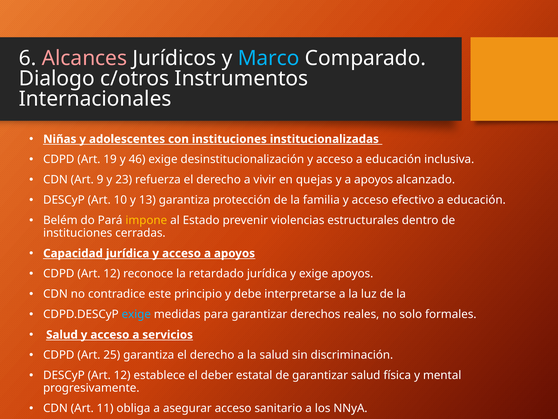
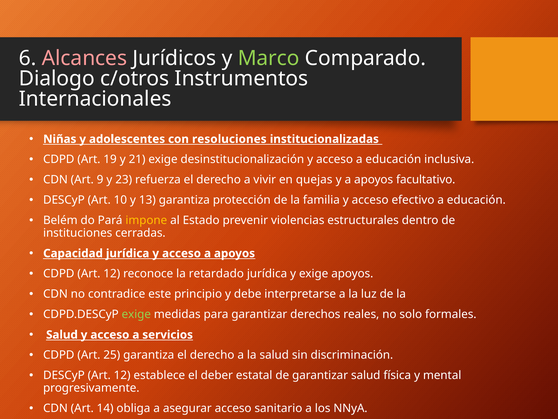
Marco colour: light blue -> light green
con instituciones: instituciones -> resoluciones
46: 46 -> 21
alcanzado: alcanzado -> facultativo
exige at (136, 314) colour: light blue -> light green
11: 11 -> 14
